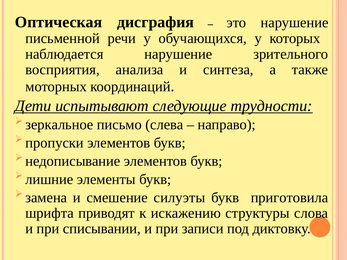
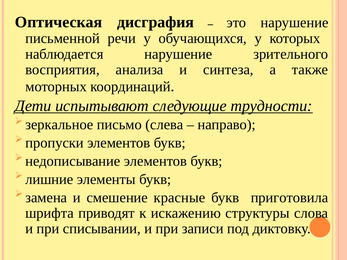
силуэты: силуэты -> красные
